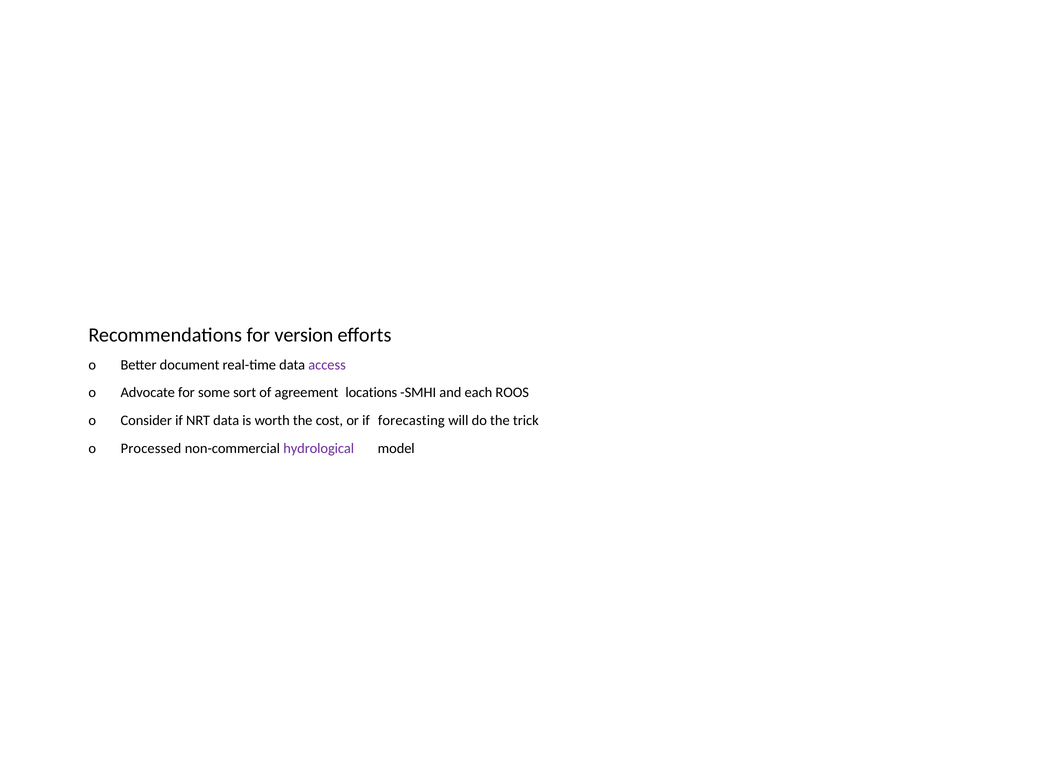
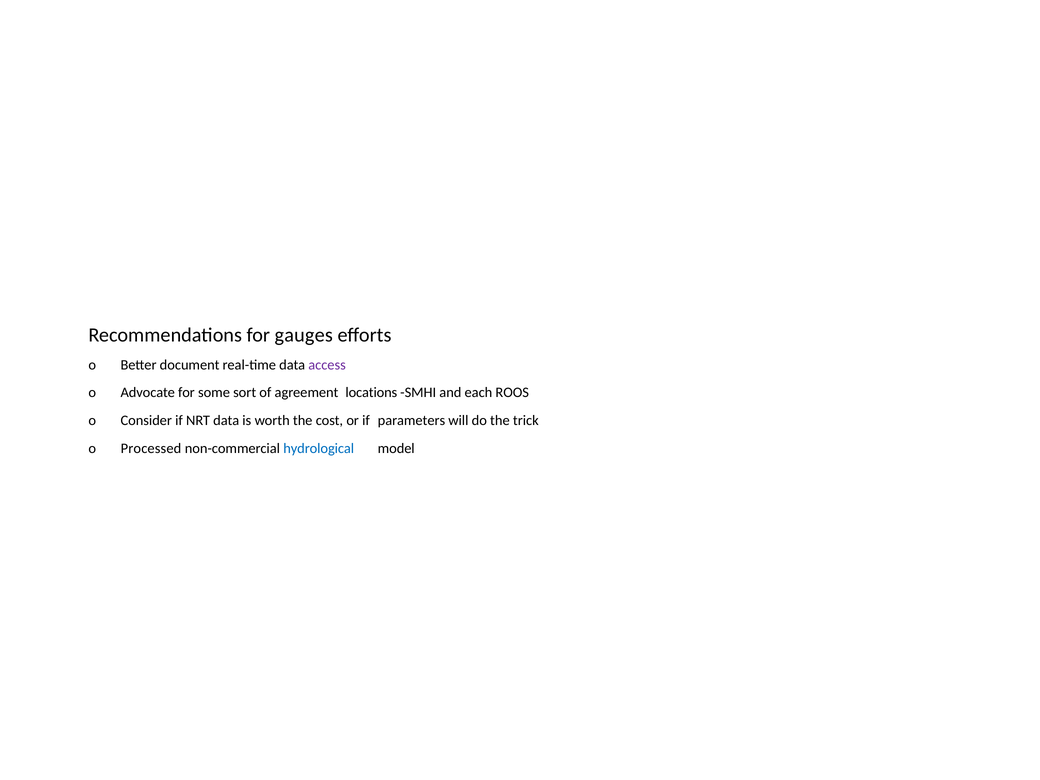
version: version -> gauges
forecasting: forecasting -> parameters
hydrological colour: purple -> blue
